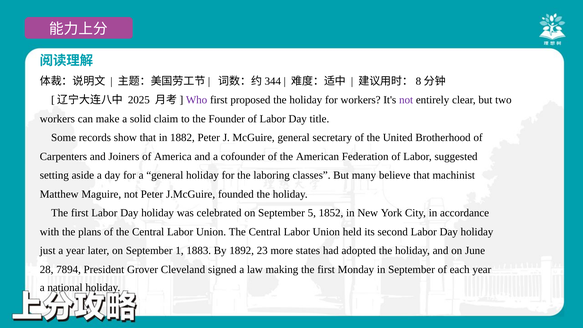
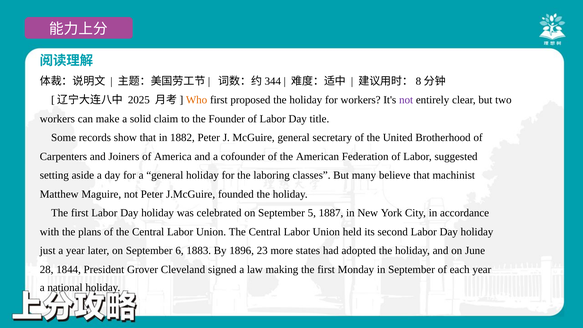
Who colour: purple -> orange
1852: 1852 -> 1887
1: 1 -> 6
1892: 1892 -> 1896
7894: 7894 -> 1844
